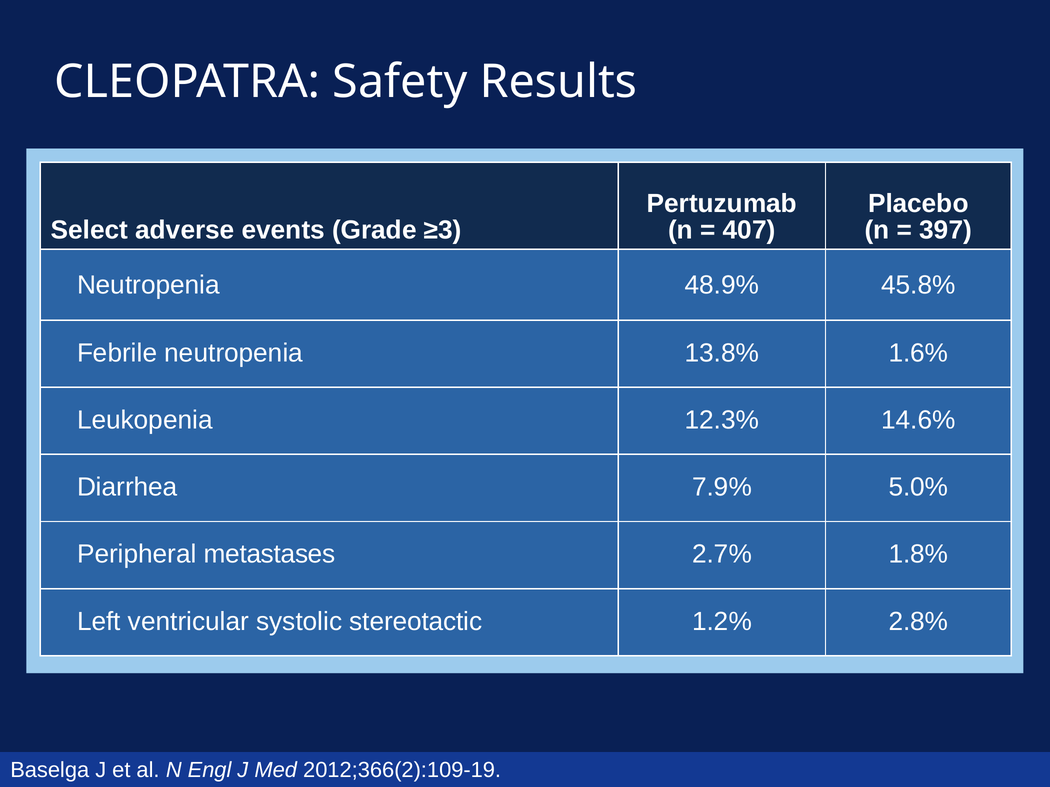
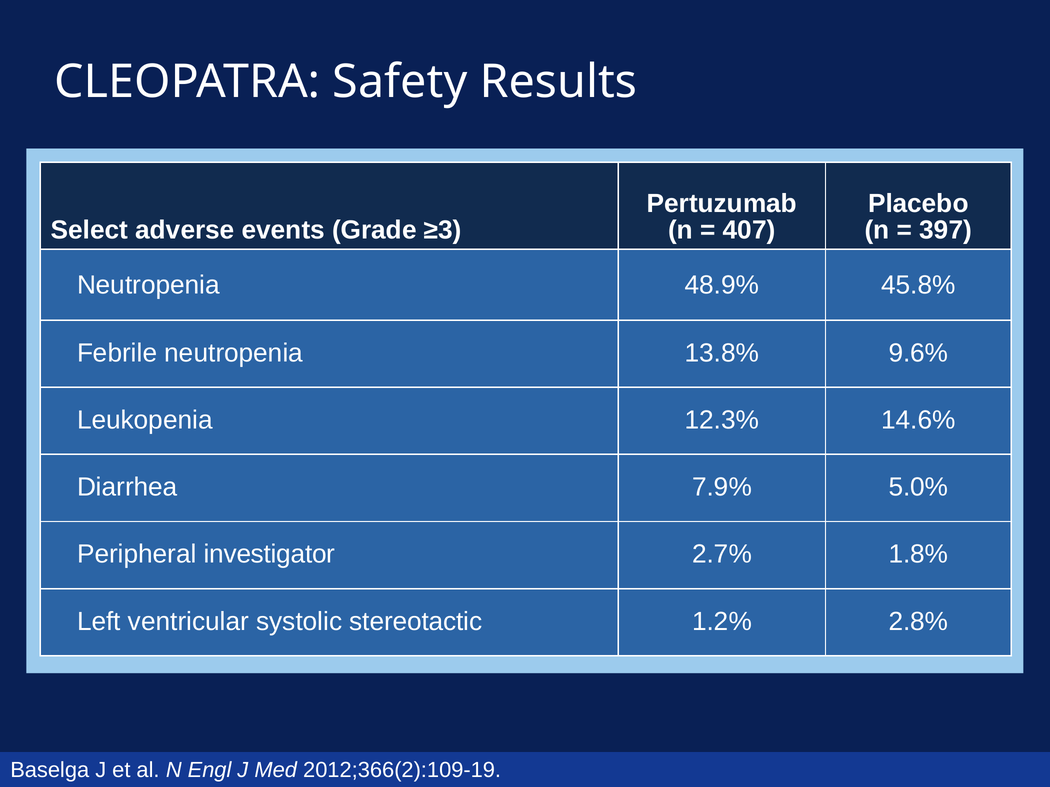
1.6%: 1.6% -> 9.6%
metastases: metastases -> investigator
